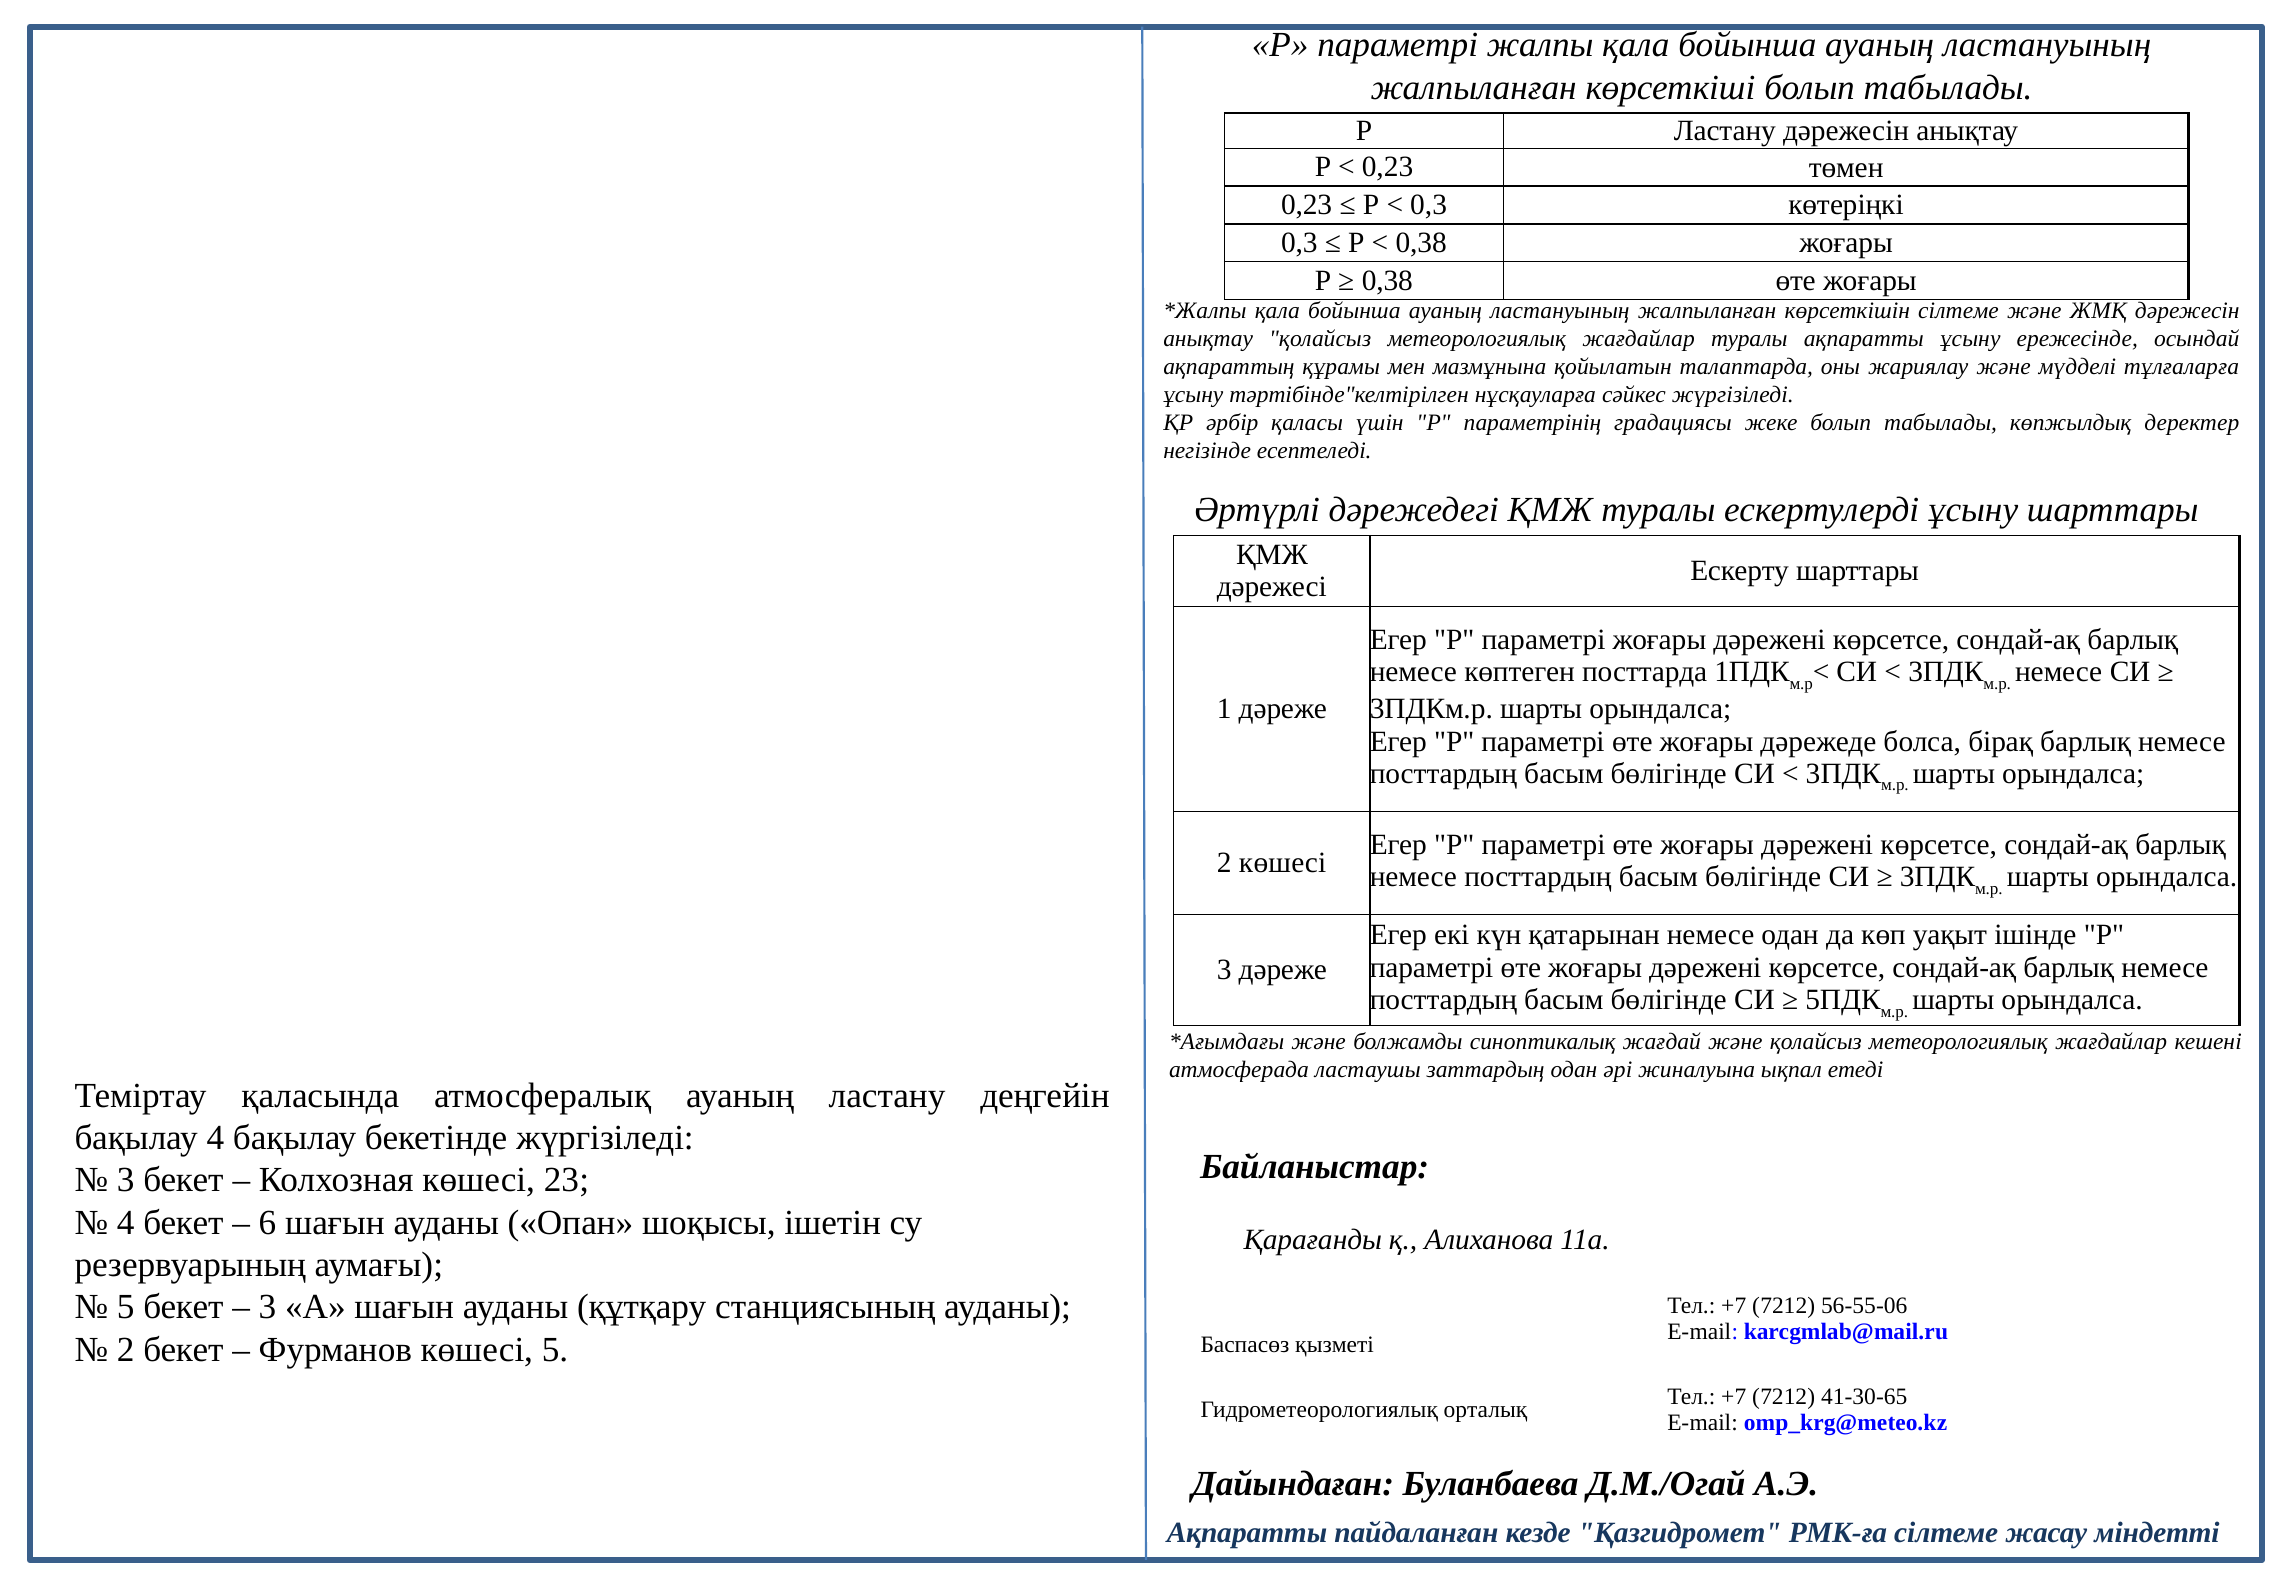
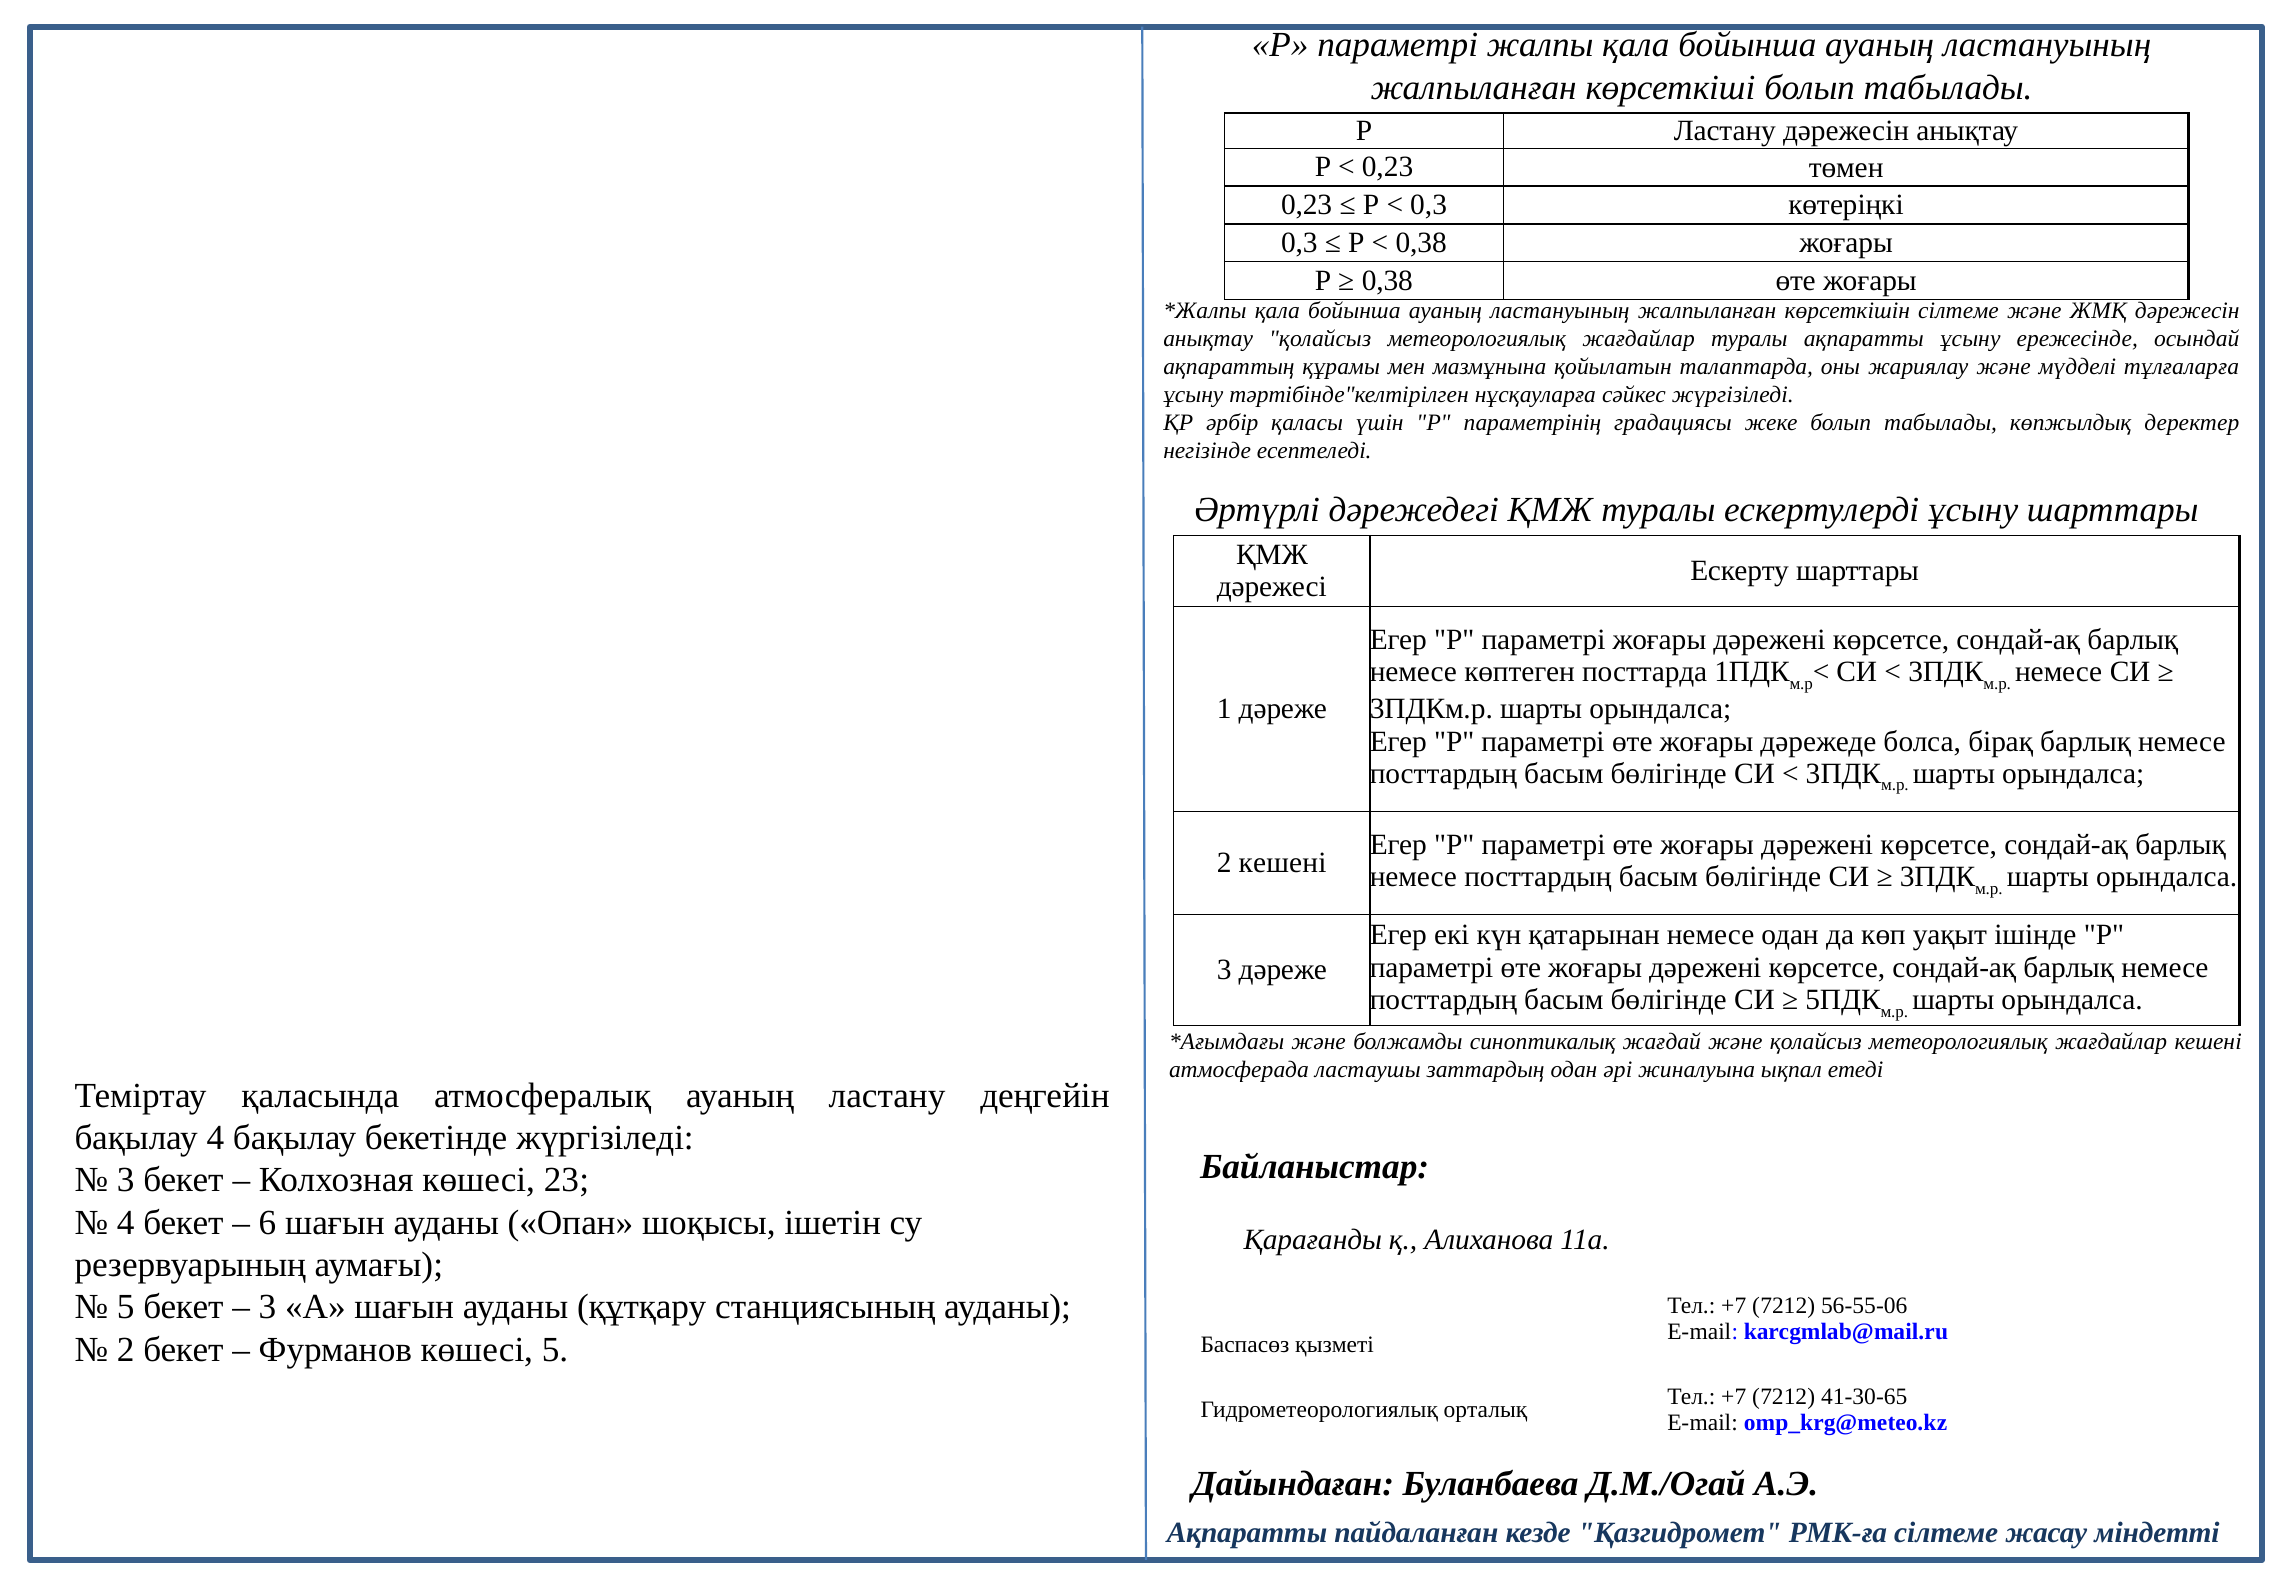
2 көшесі: көшесі -> кешені
